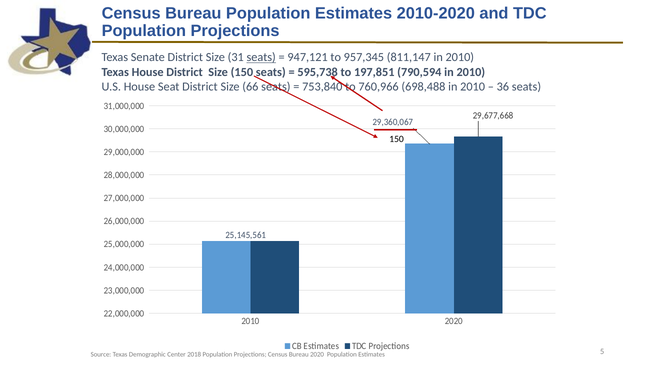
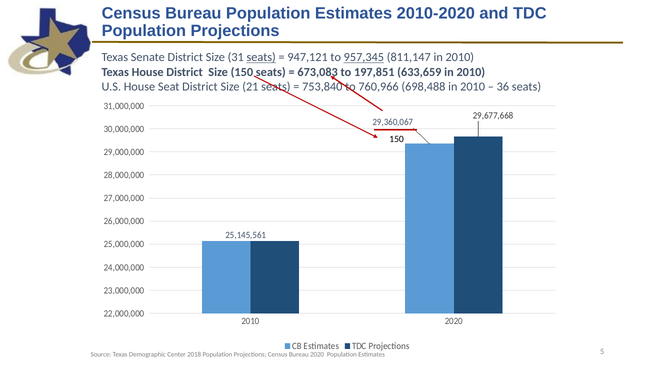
957,345 underline: none -> present
595,738: 595,738 -> 673,083
790,594: 790,594 -> 633,659
66: 66 -> 21
